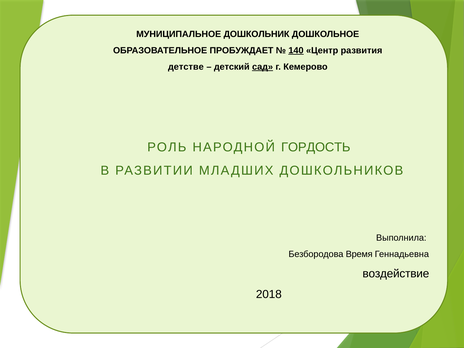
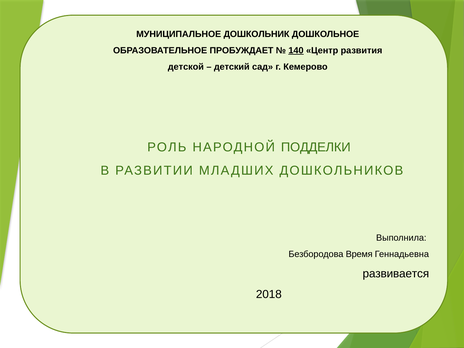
детстве: детстве -> детской
сад underline: present -> none
ГОРДОСТЬ: ГОРДОСТЬ -> ПОДДЕЛКИ
воздействие: воздействие -> развивается
